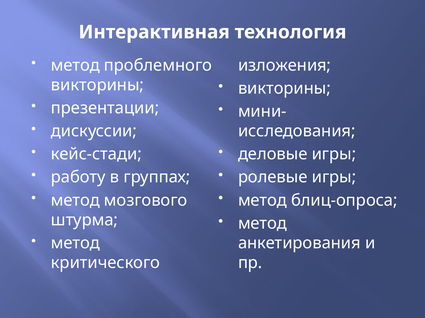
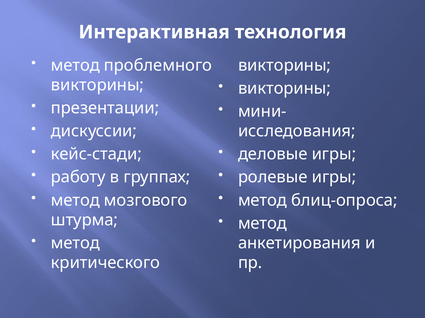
изложения at (285, 65): изложения -> викторины
